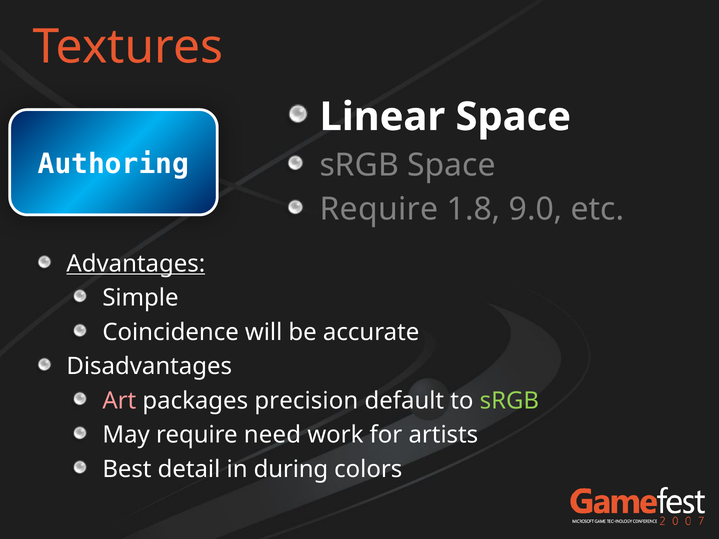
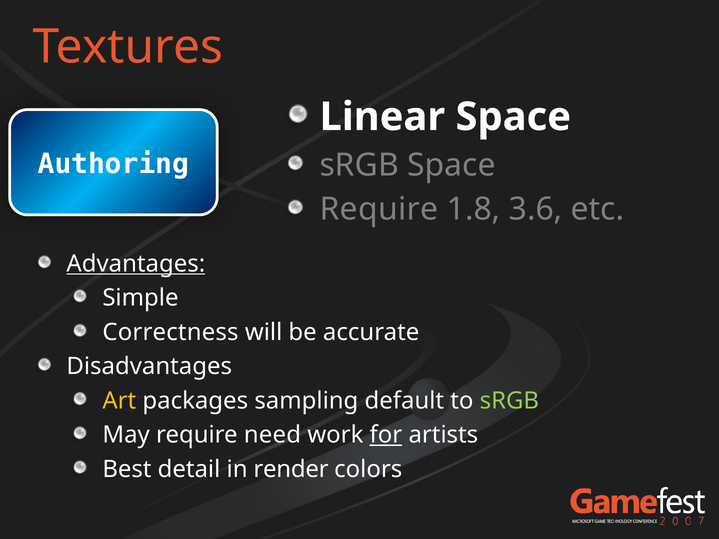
9.0: 9.0 -> 3.6
Coincidence: Coincidence -> Correctness
Art colour: pink -> yellow
precision: precision -> sampling
for underline: none -> present
during: during -> render
